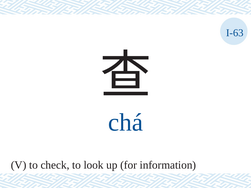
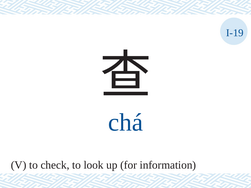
I-63: I-63 -> I-19
